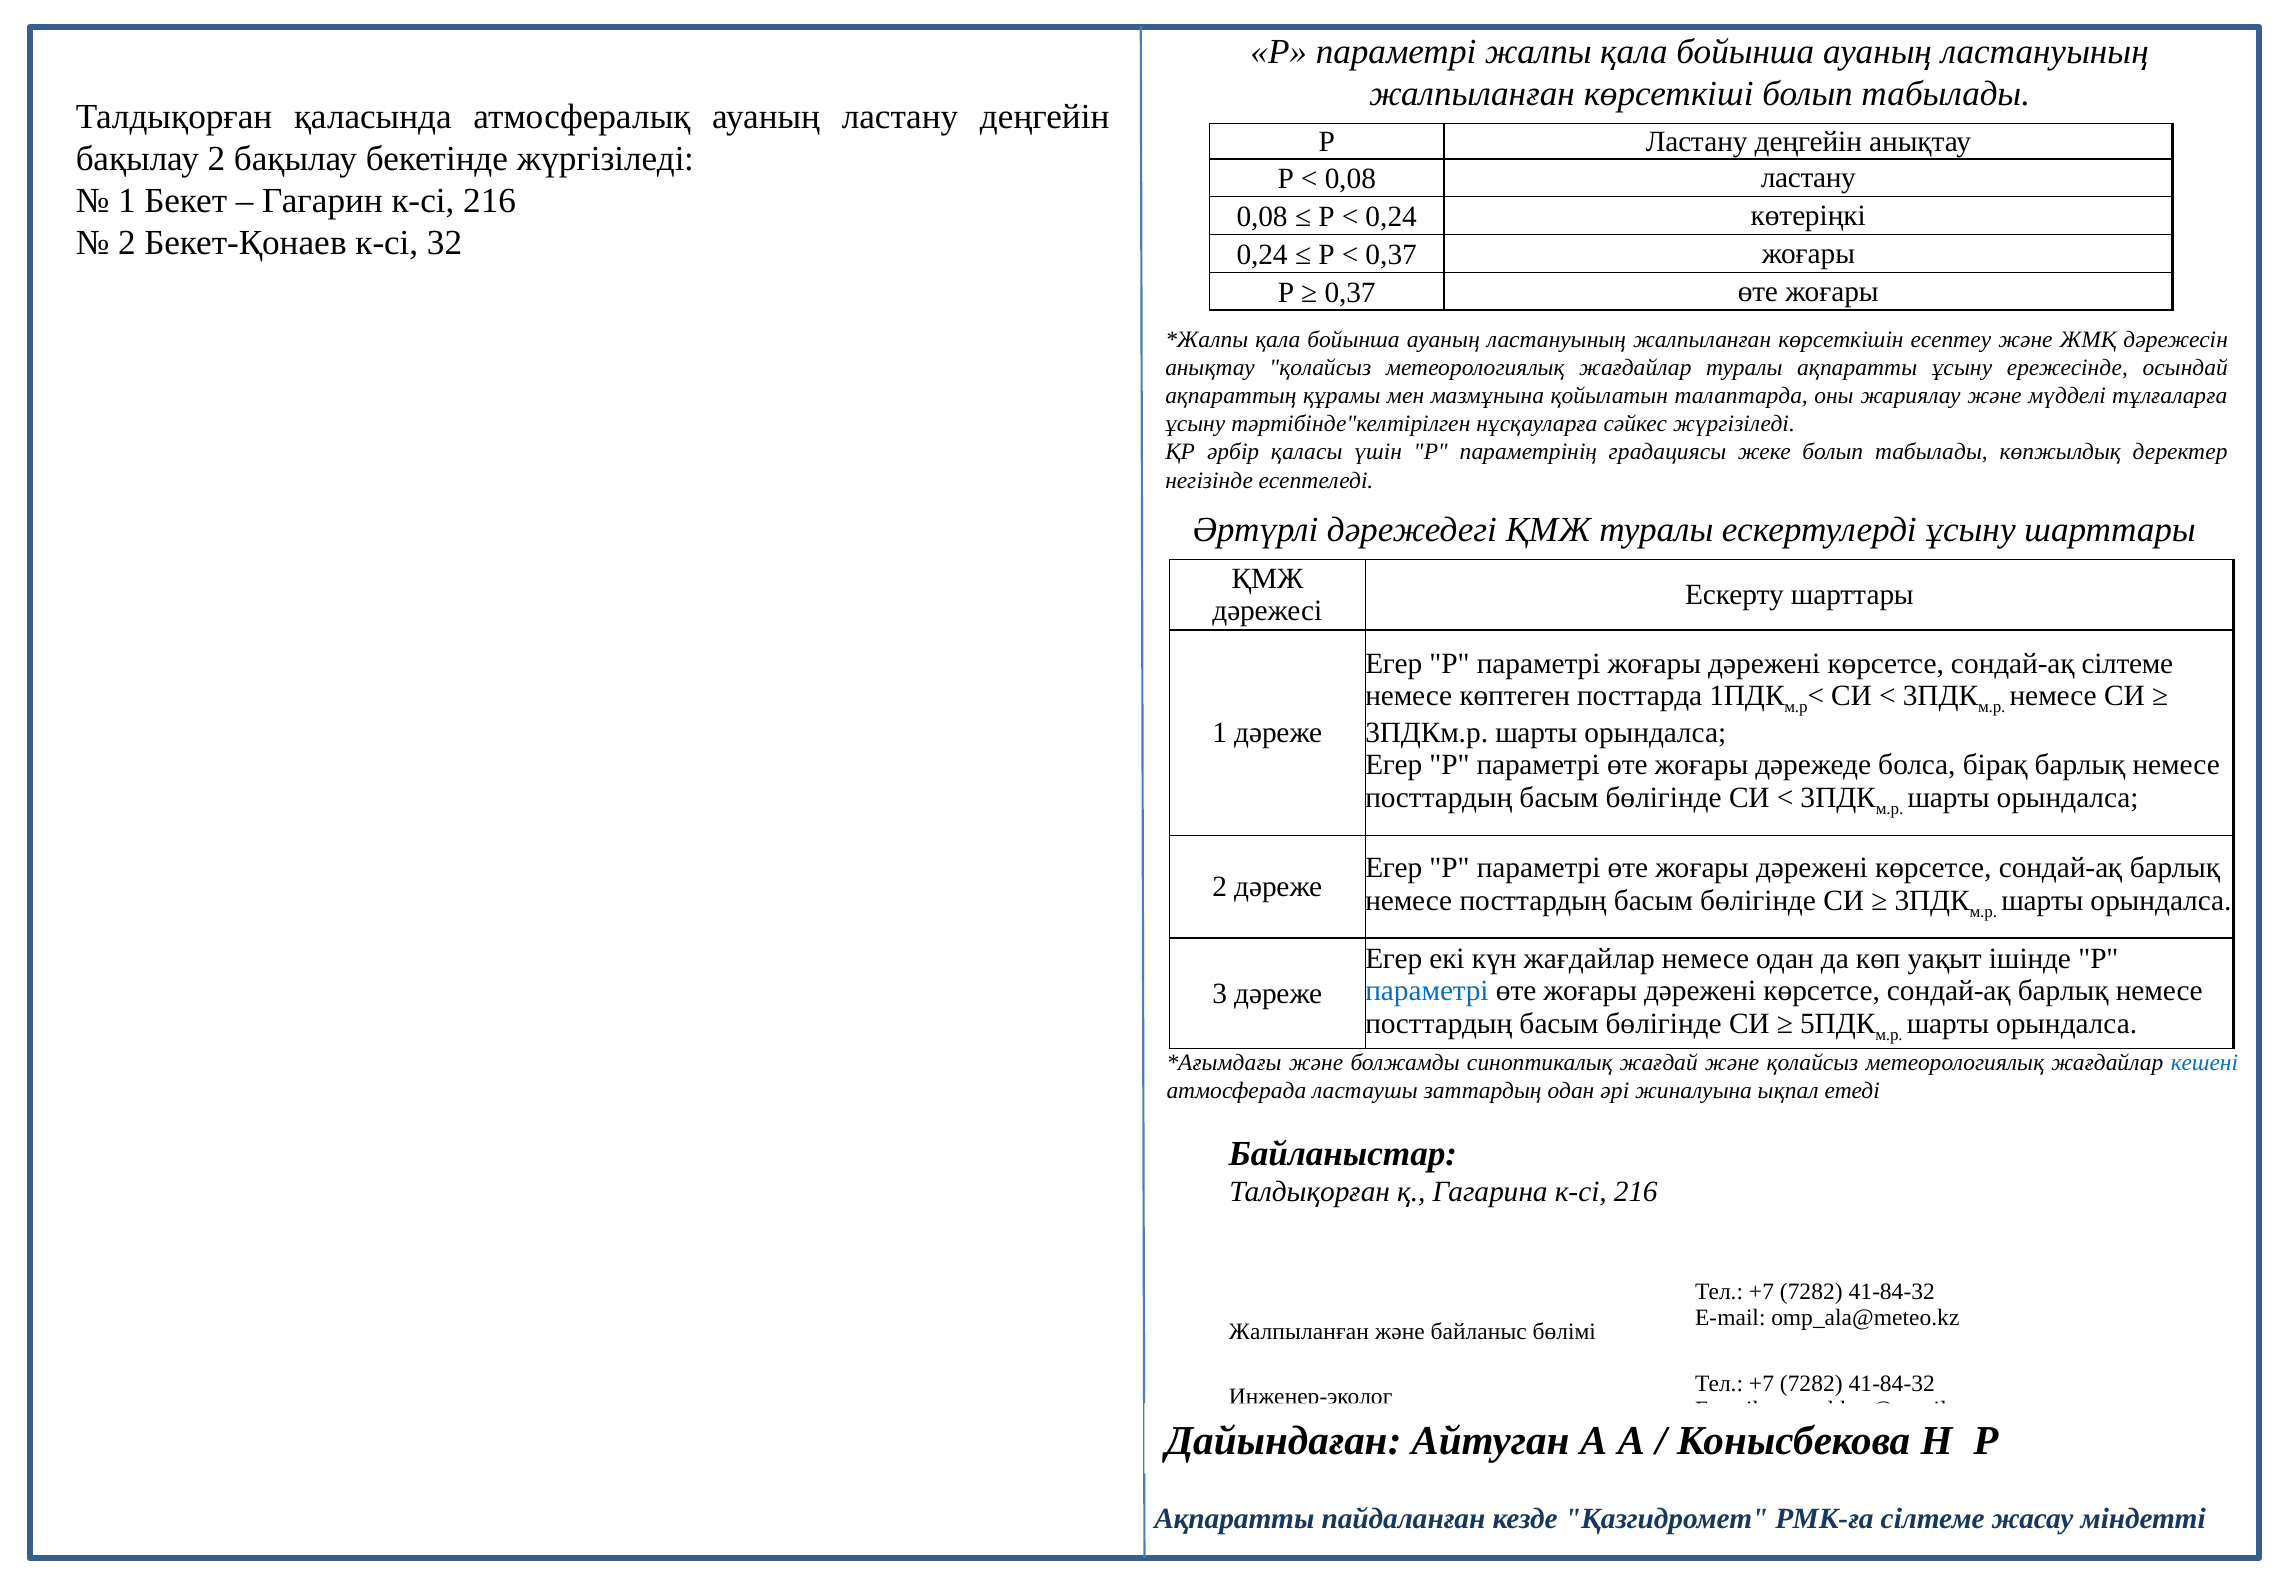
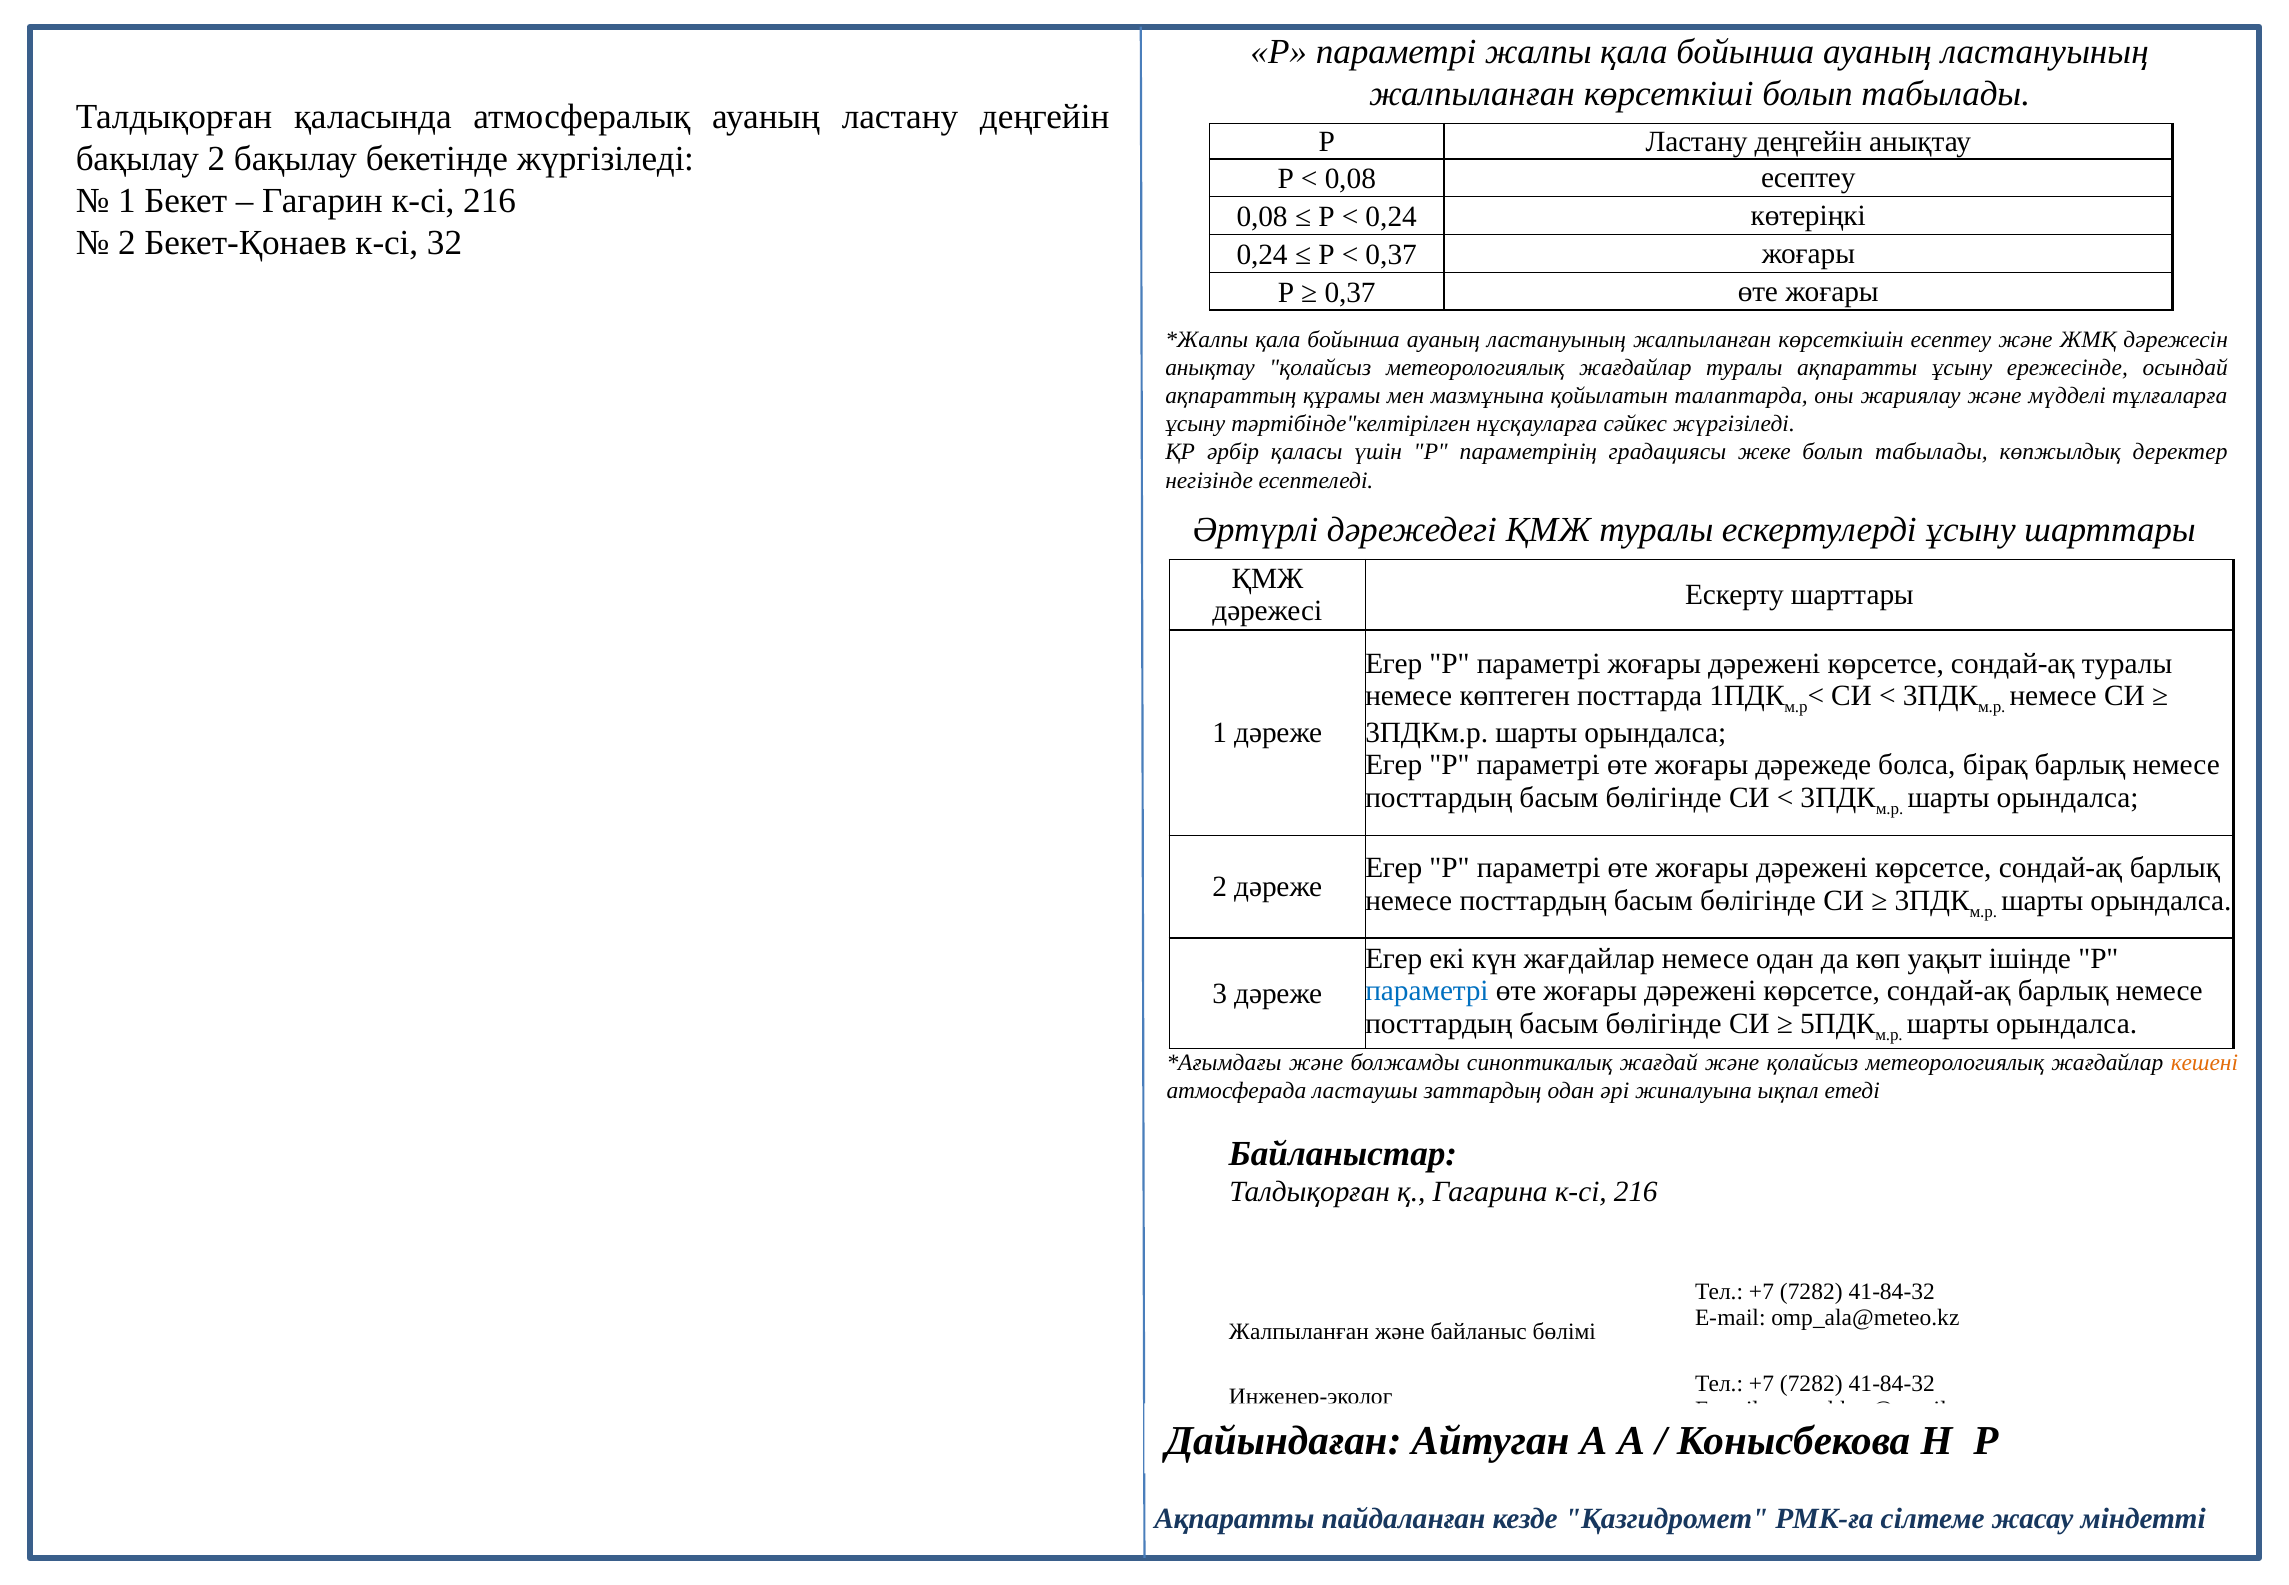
0,08 ластану: ластану -> есептеу
сондай-ақ сілтеме: сілтеме -> туралы
кешені colour: blue -> orange
